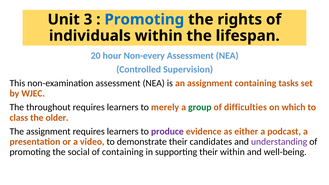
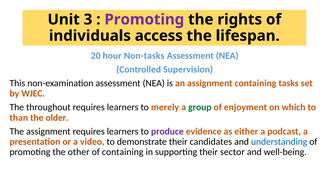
Promoting at (144, 19) colour: blue -> purple
individuals within: within -> access
Non-every: Non-every -> Non-tasks
difficulties: difficulties -> enjoyment
class: class -> than
understanding colour: purple -> blue
social: social -> other
their within: within -> sector
